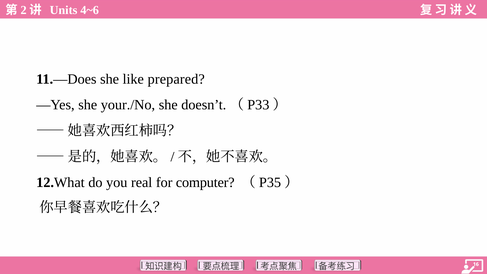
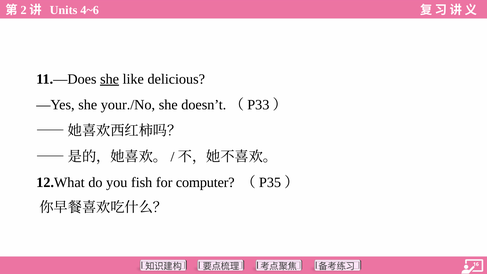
she at (110, 79) underline: none -> present
prepared: prepared -> delicious
real: real -> fish
